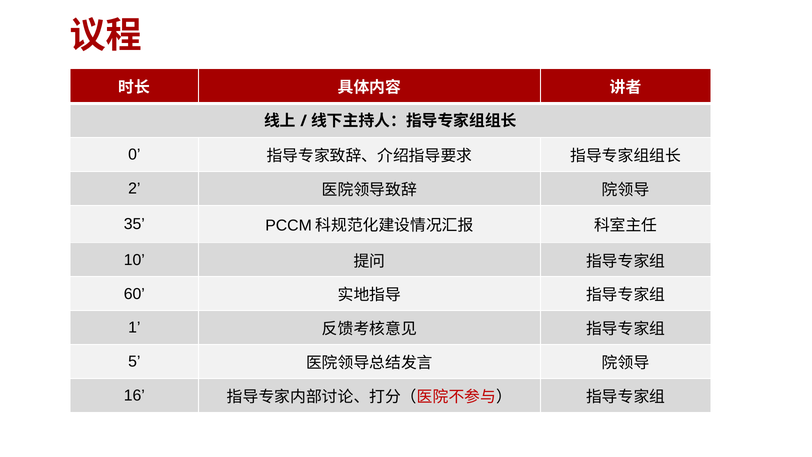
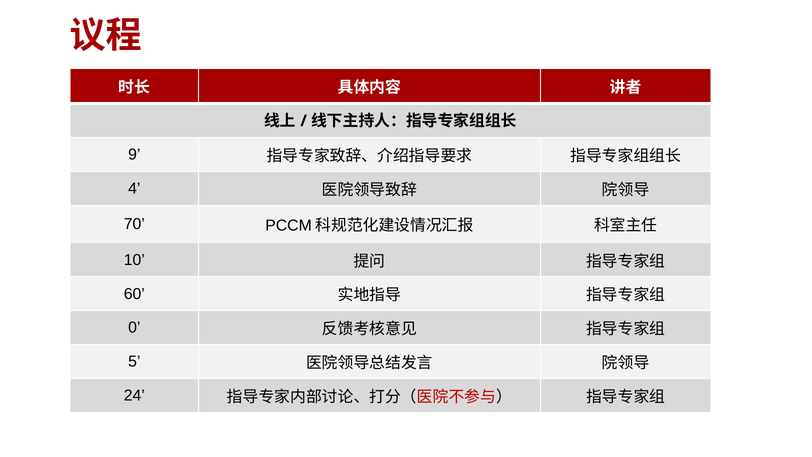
0: 0 -> 9
2: 2 -> 4
35: 35 -> 70
1: 1 -> 0
16: 16 -> 24
